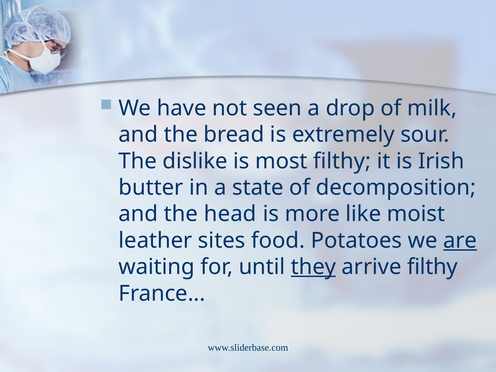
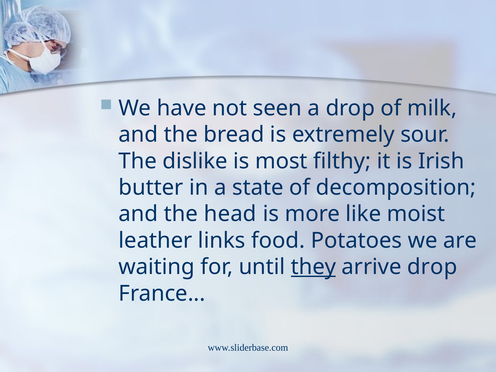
sites: sites -> links
are underline: present -> none
arrive filthy: filthy -> drop
